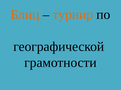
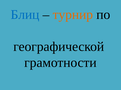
Блиц colour: orange -> blue
